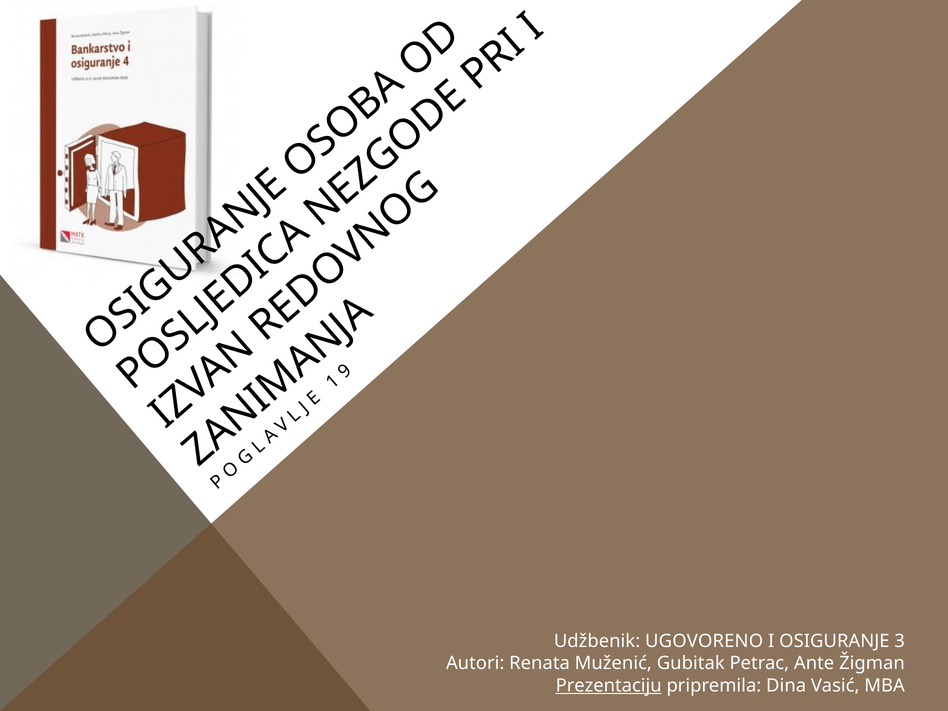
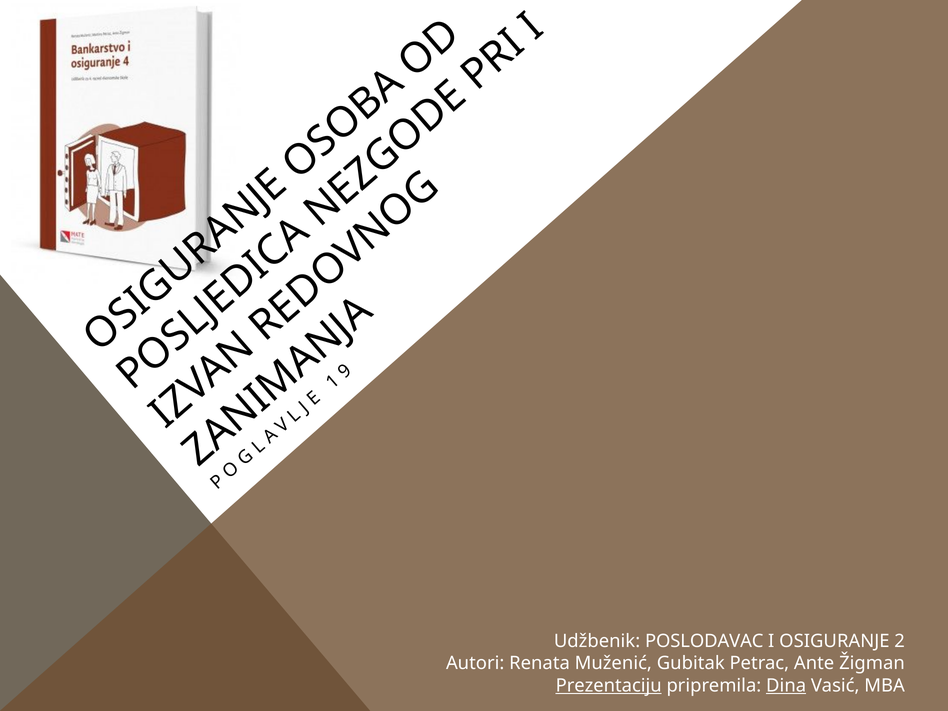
UGOVORENO: UGOVORENO -> POSLODAVAC
3: 3 -> 2
Dina underline: none -> present
